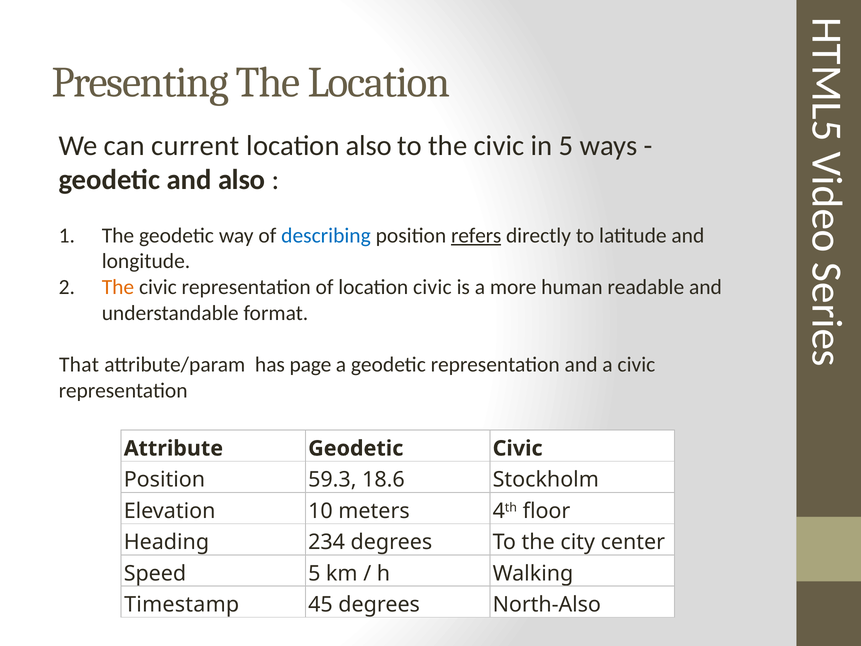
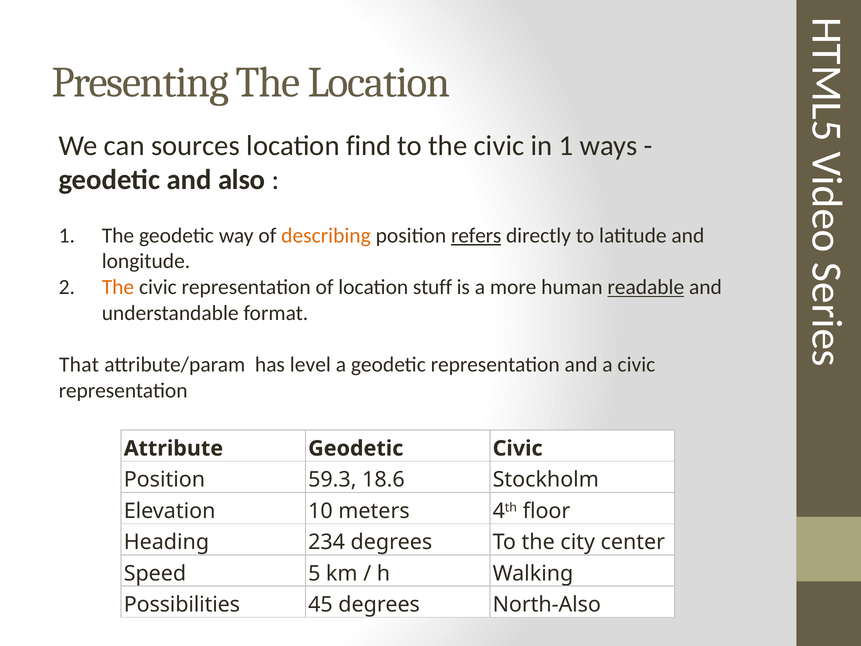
current: current -> sources
location also: also -> find
in 5: 5 -> 1
describing colour: blue -> orange
location civic: civic -> stuff
readable underline: none -> present
page: page -> level
Timestamp: Timestamp -> Possibilities
